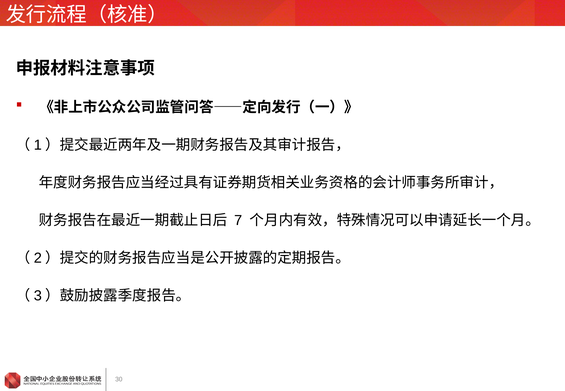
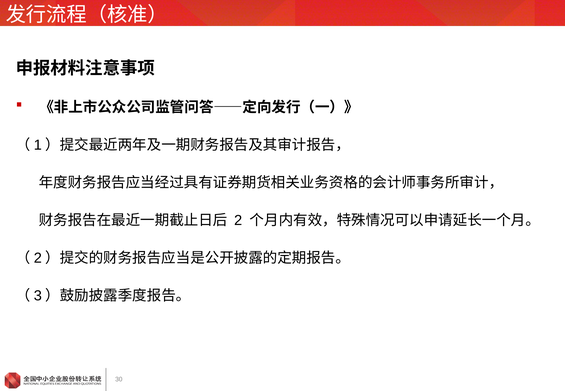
7: 7 -> 2
